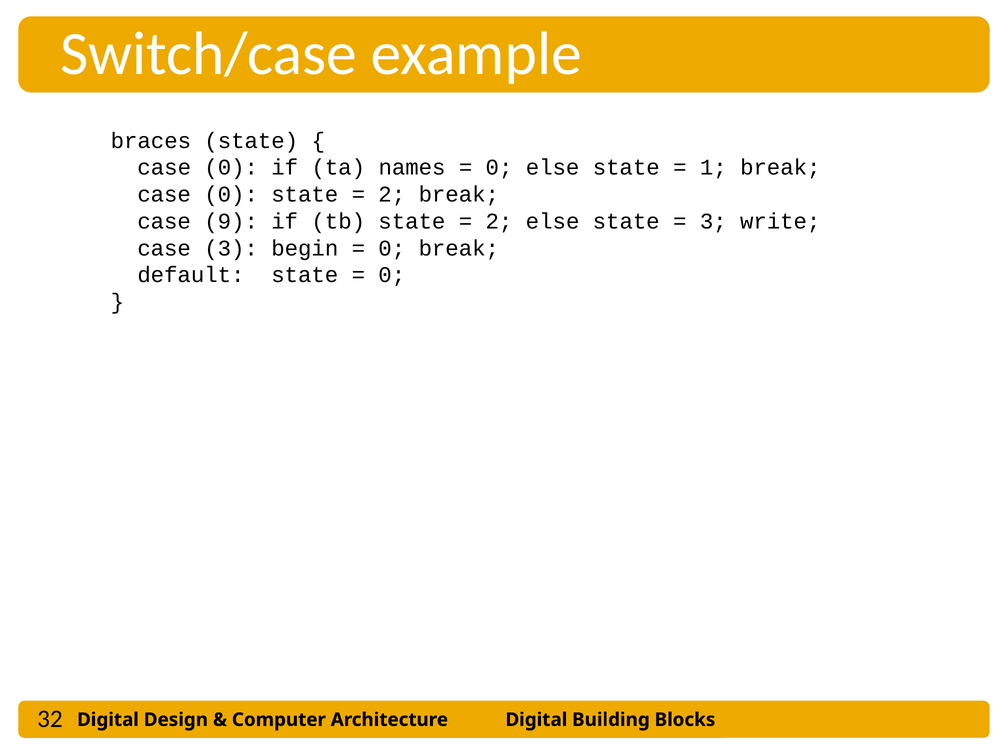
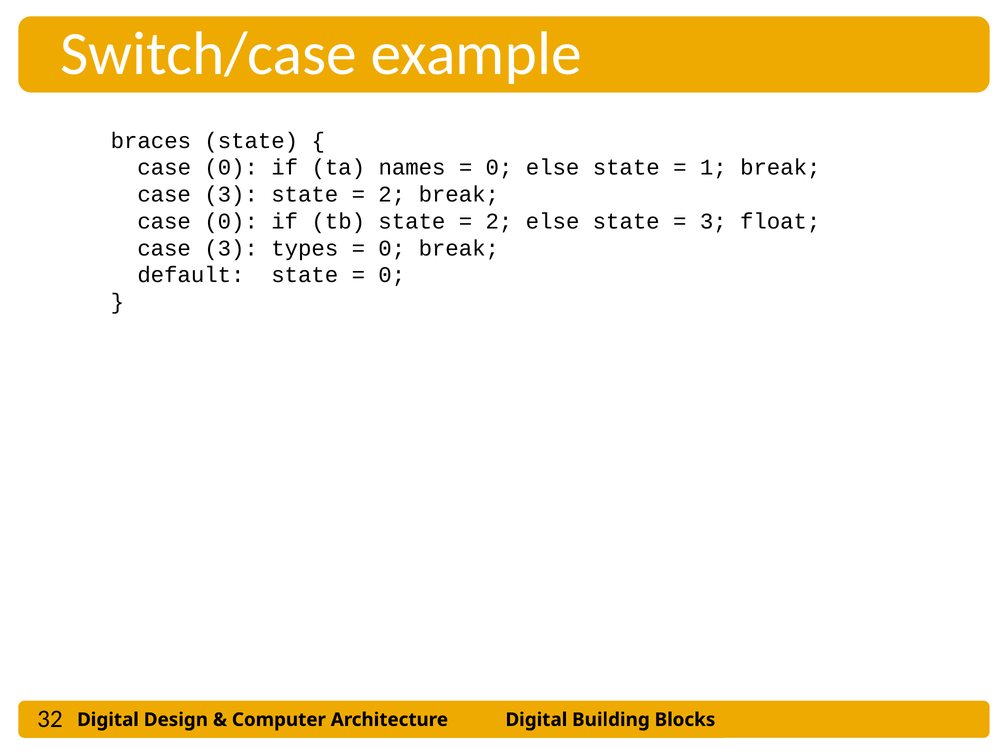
0 at (231, 194): 0 -> 3
9 at (231, 221): 9 -> 0
write: write -> float
begin: begin -> types
